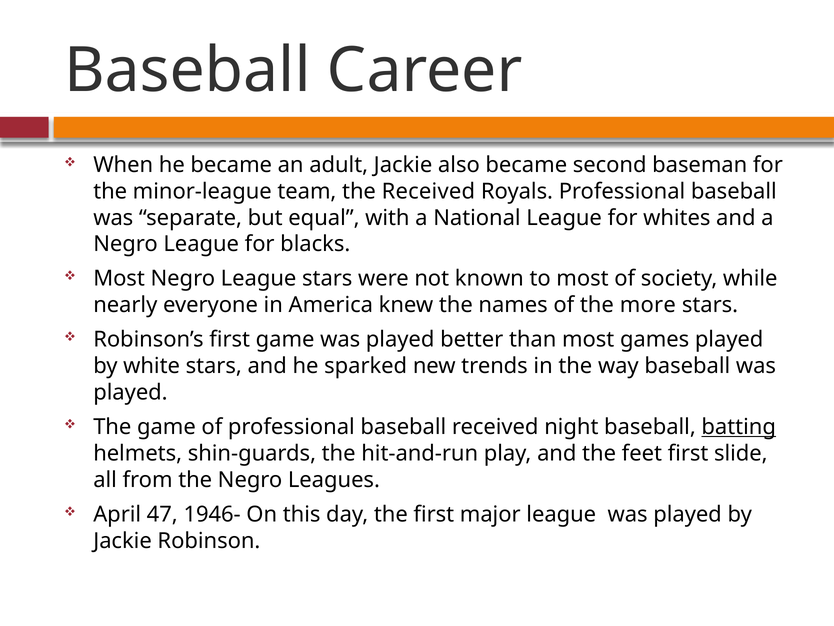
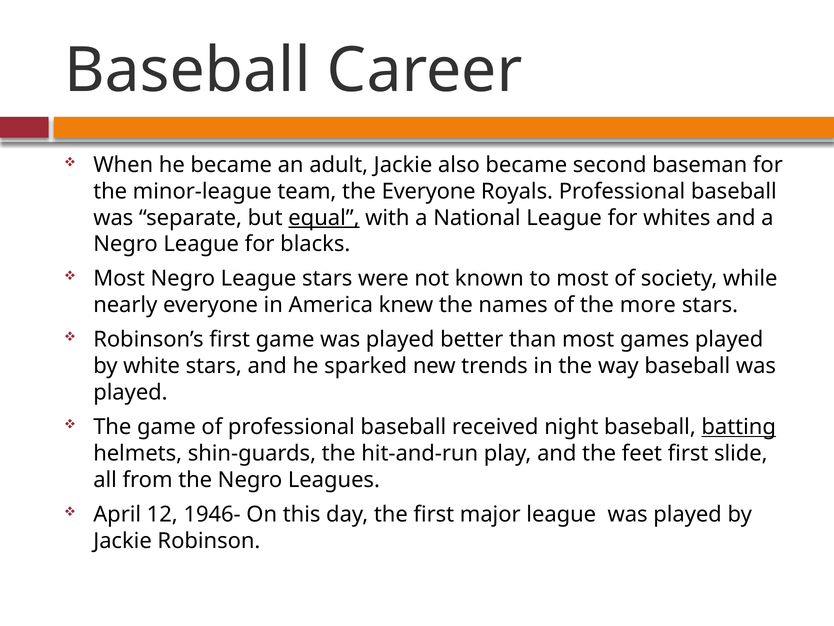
the Received: Received -> Everyone
equal underline: none -> present
47: 47 -> 12
